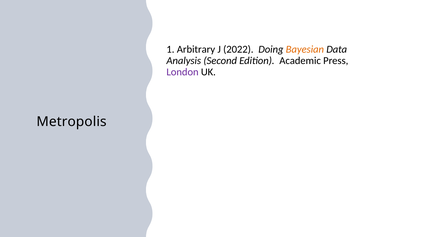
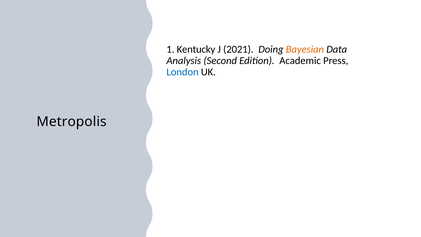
Arbitrary: Arbitrary -> Kentucky
2022: 2022 -> 2021
London colour: purple -> blue
